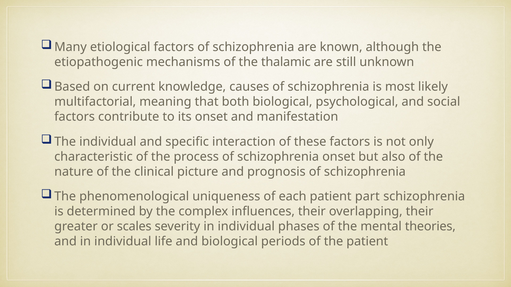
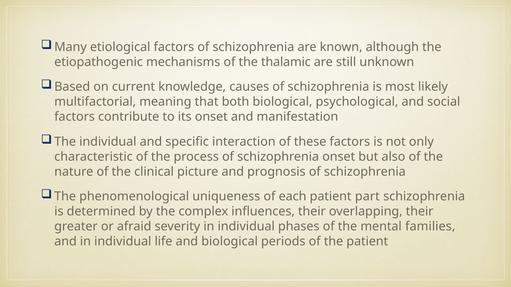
scales: scales -> afraid
theories: theories -> families
